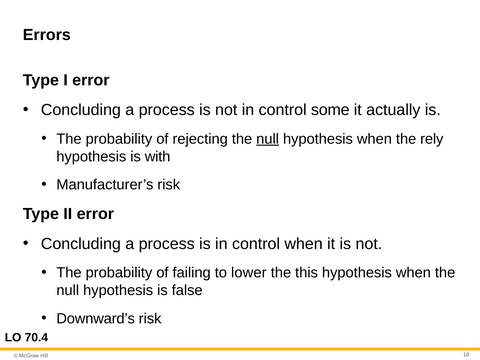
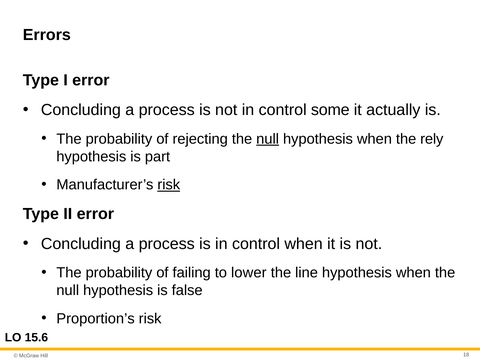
with: with -> part
risk at (169, 185) underline: none -> present
this: this -> line
Downward’s: Downward’s -> Proportion’s
70.4: 70.4 -> 15.6
